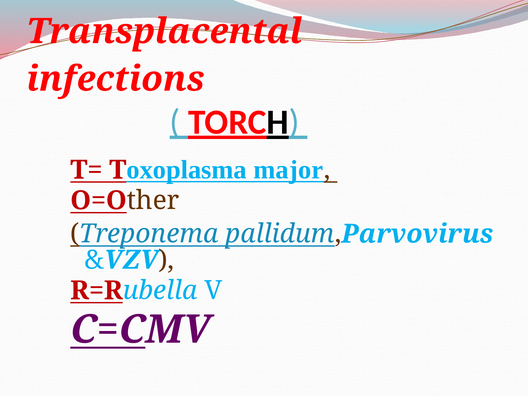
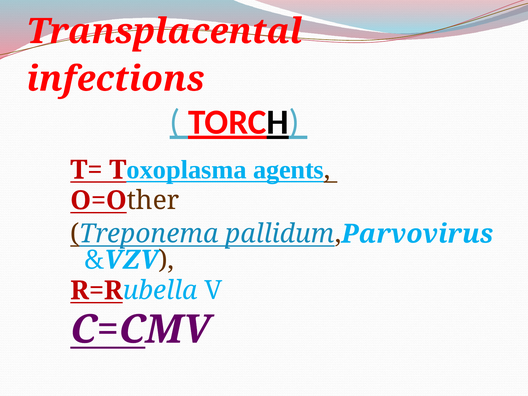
major: major -> agents
